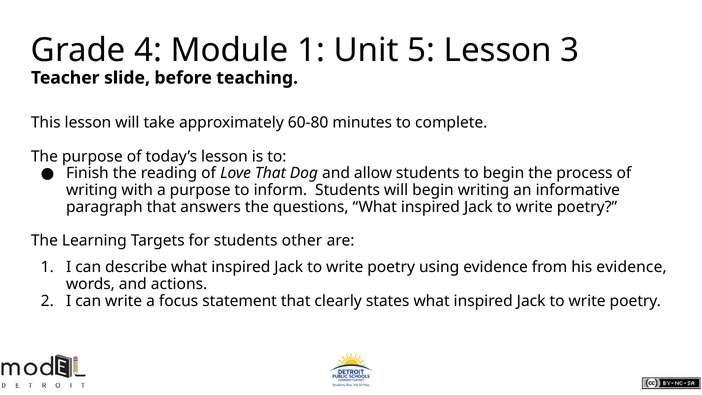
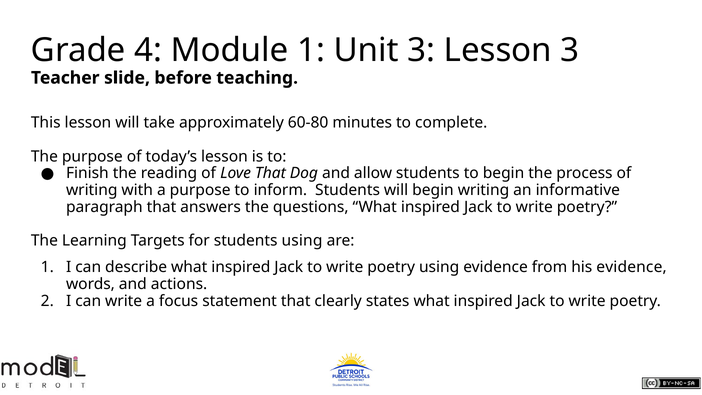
Unit 5: 5 -> 3
students other: other -> using
